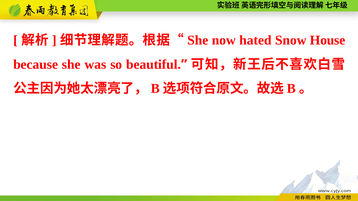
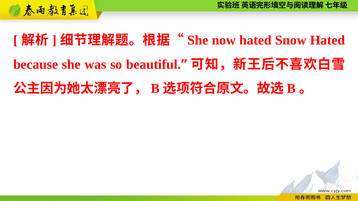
Snow House: House -> Hated
